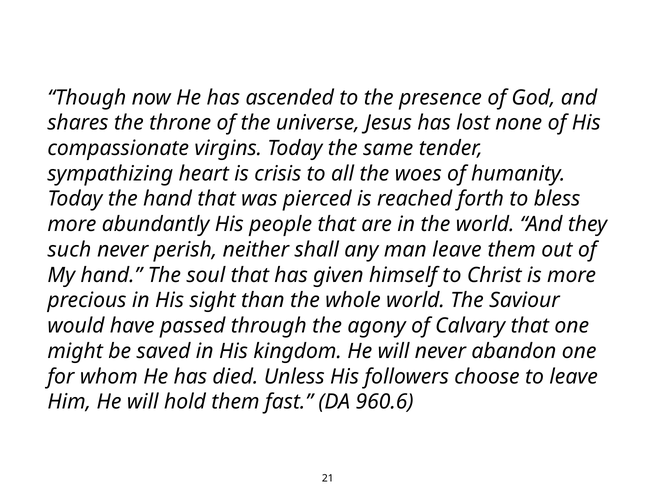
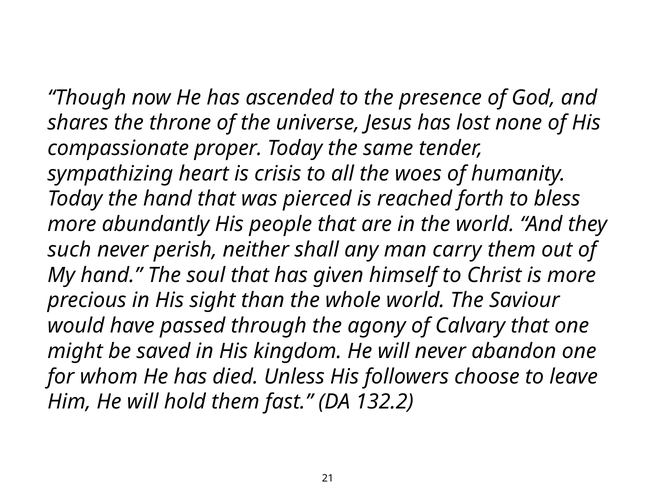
virgins: virgins -> proper
man leave: leave -> carry
960.6: 960.6 -> 132.2
